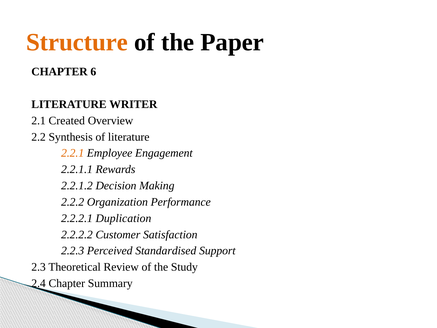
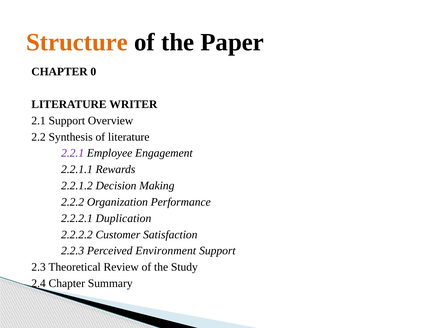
6: 6 -> 0
2.1 Created: Created -> Support
2.2.1 colour: orange -> purple
Standardised: Standardised -> Environment
